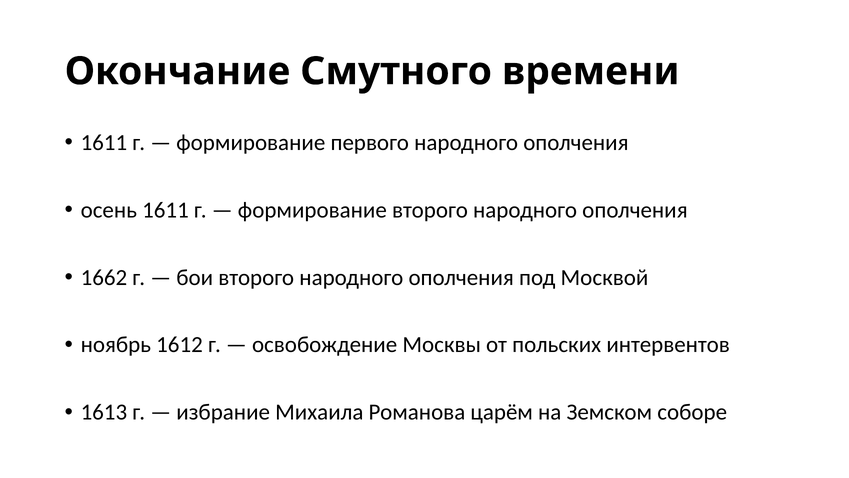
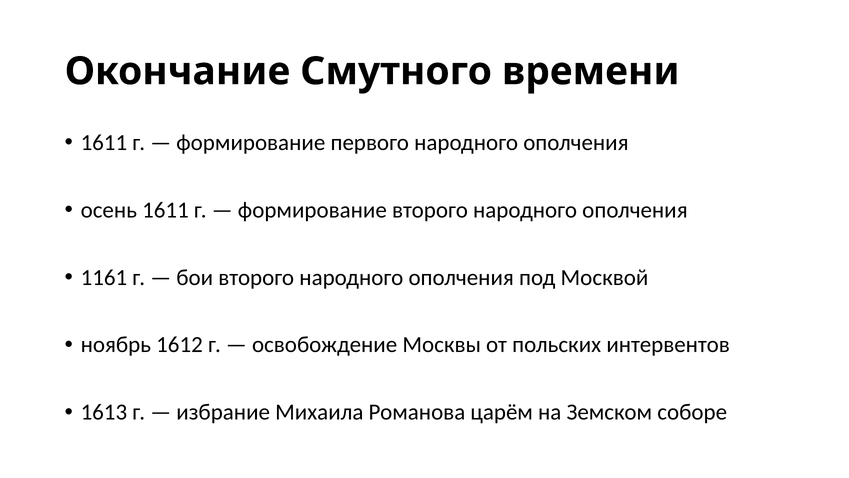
1662: 1662 -> 1161
